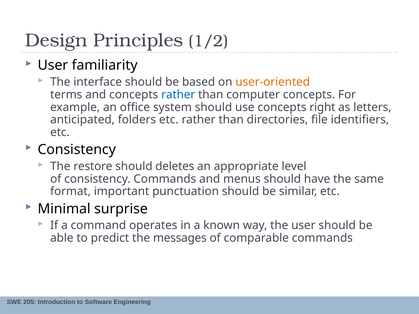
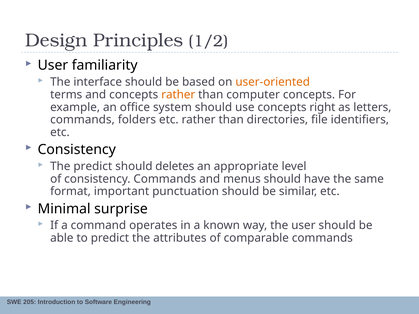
rather at (178, 95) colour: blue -> orange
anticipated at (82, 120): anticipated -> commands
The restore: restore -> predict
messages: messages -> attributes
